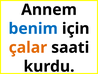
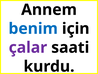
çalar colour: orange -> purple
